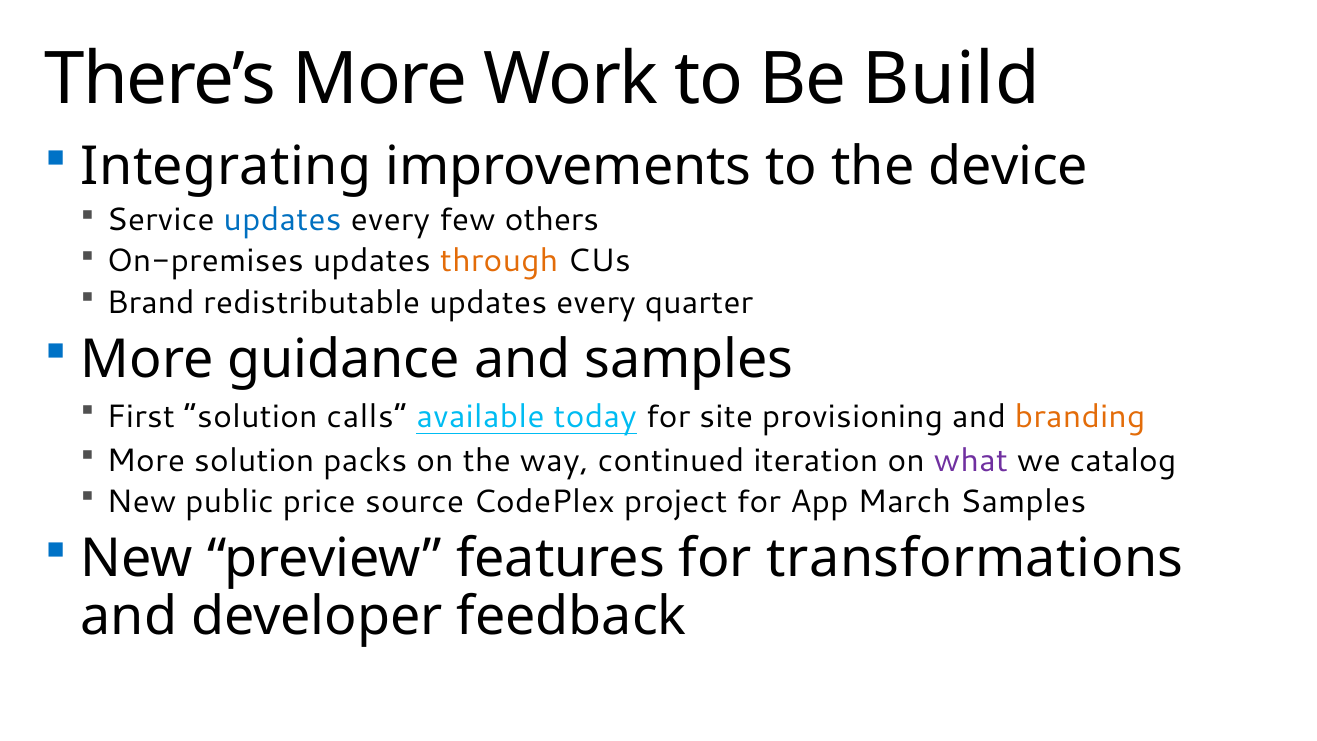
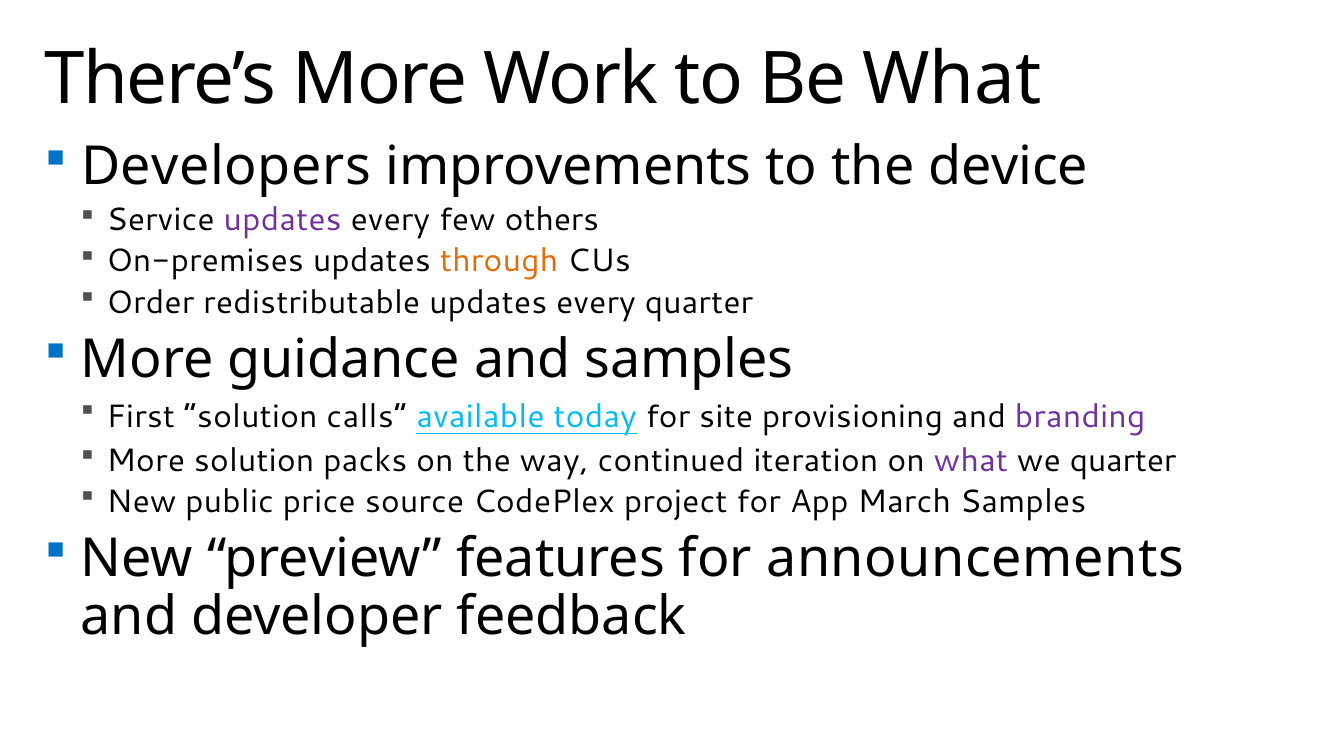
Be Build: Build -> What
Integrating: Integrating -> Developers
updates at (283, 220) colour: blue -> purple
Brand: Brand -> Order
branding colour: orange -> purple
we catalog: catalog -> quarter
transformations: transformations -> announcements
